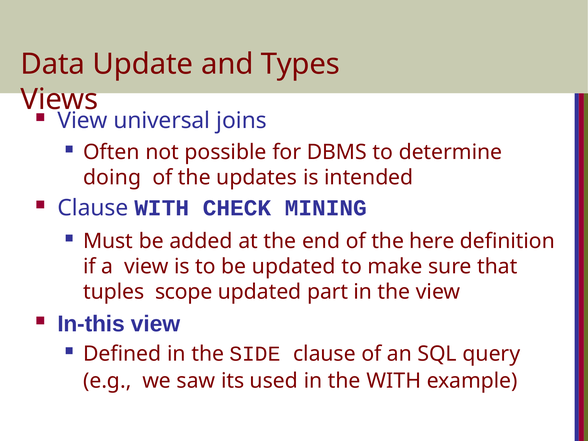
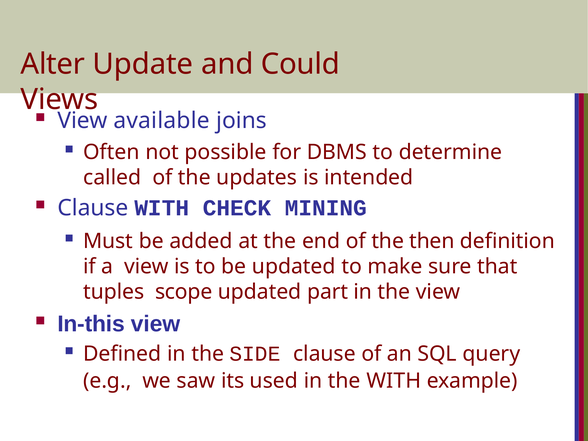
Data: Data -> Alter
Types: Types -> Could
universal: universal -> available
doing: doing -> called
here: here -> then
